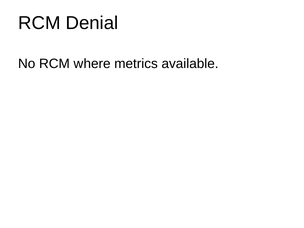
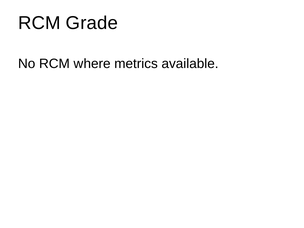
Denial: Denial -> Grade
